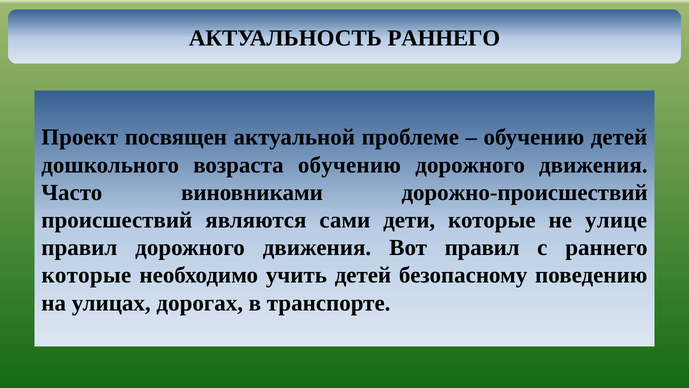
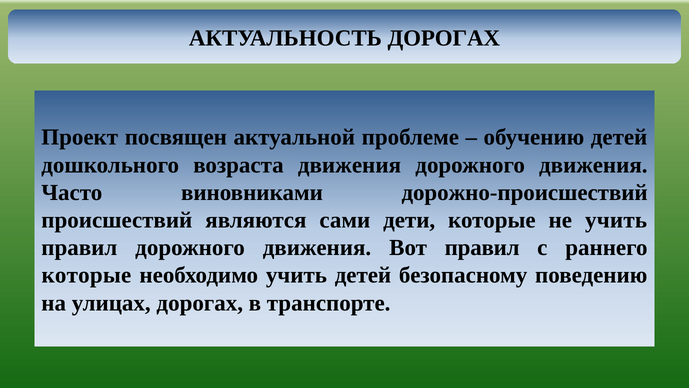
АКТУАЛЬНОСТЬ РАННЕГО: РАННЕГО -> ДОРОГАХ
возраста обучению: обучению -> движения
не улице: улице -> учить
